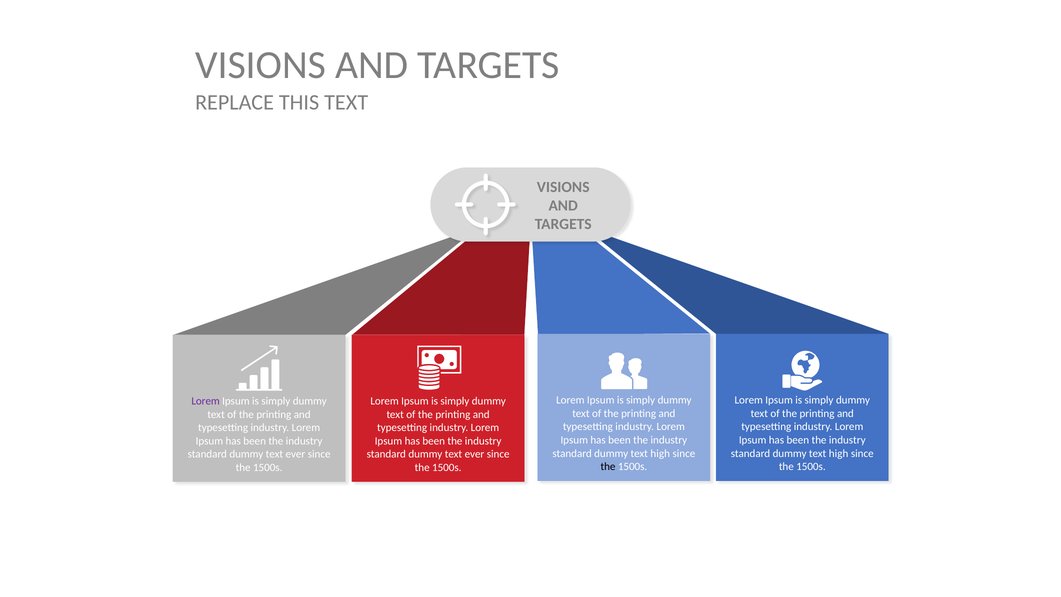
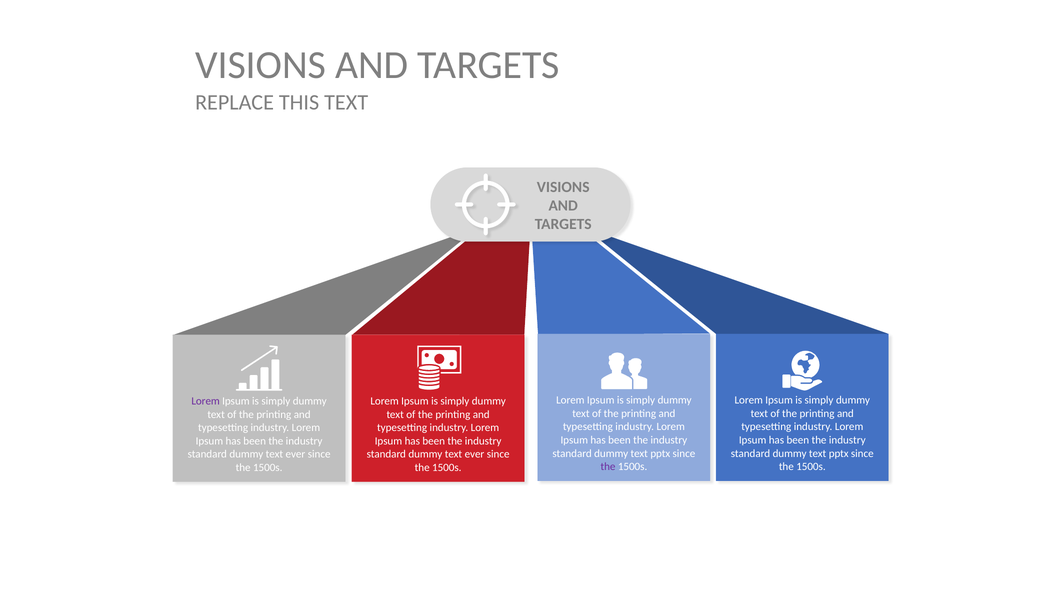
high at (660, 453): high -> pptx
high at (839, 453): high -> pptx
the at (608, 467) colour: black -> purple
